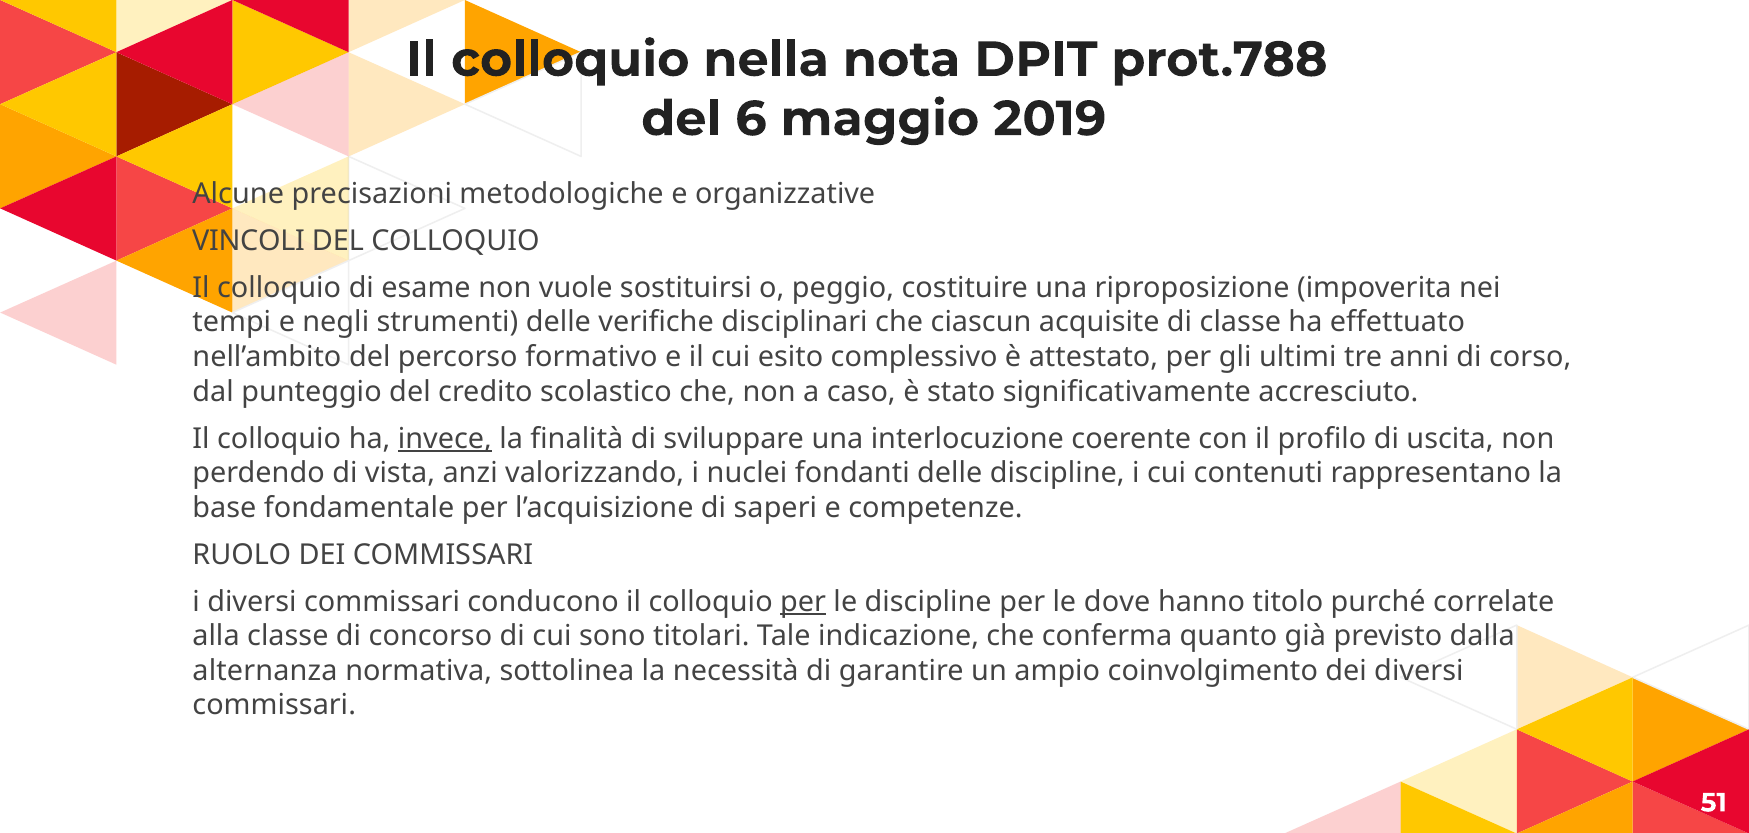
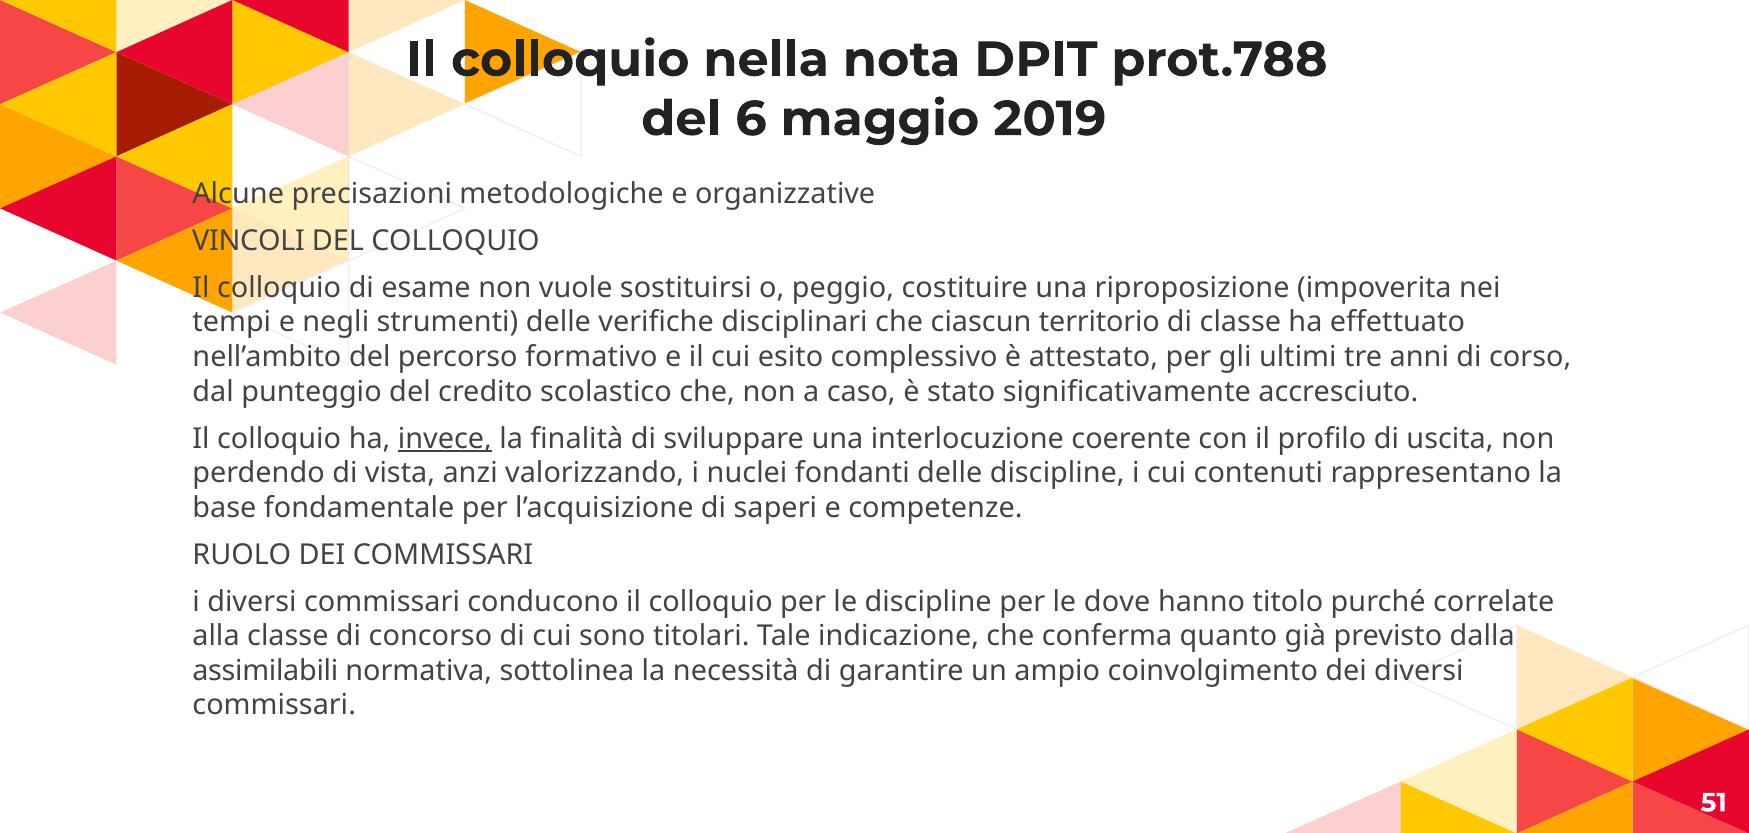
acquisite: acquisite -> territorio
per at (803, 601) underline: present -> none
alternanza: alternanza -> assimilabili
